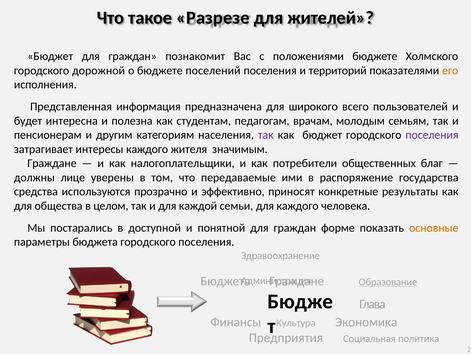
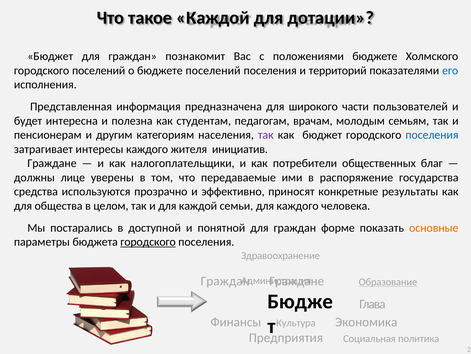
такое Разрезе: Разрезе -> Каждой
жителей: жителей -> дотации
городского дорожной: дорожной -> поселений
его colour: orange -> blue
всего: всего -> части
поселения at (432, 135) colour: purple -> blue
значимым: значимым -> инициатив
городского at (148, 241) underline: none -> present
Бюджета at (225, 281): Бюджета -> Граждан
